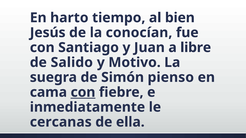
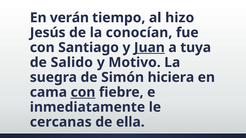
harto: harto -> verán
bien: bien -> hizo
Juan underline: none -> present
libre: libre -> tuya
pienso: pienso -> hiciera
